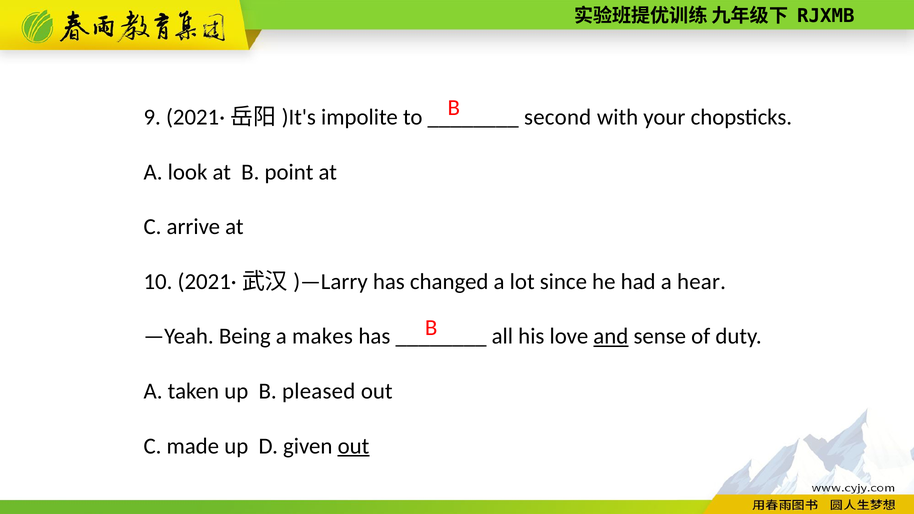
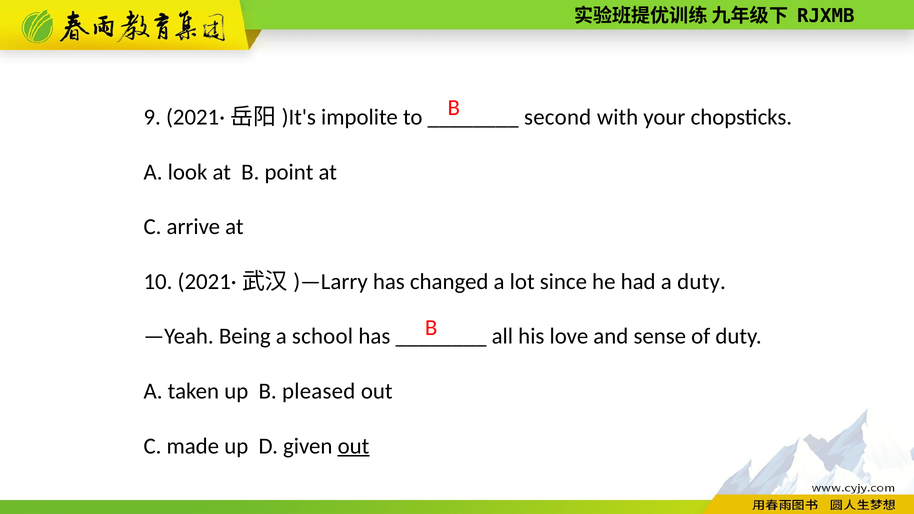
a hear: hear -> duty
makes: makes -> school
and underline: present -> none
